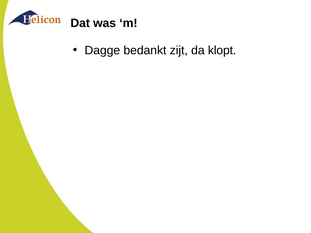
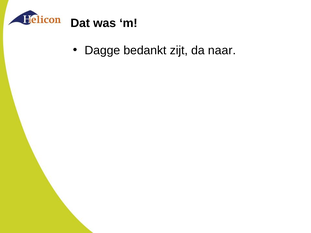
klopt: klopt -> naar
